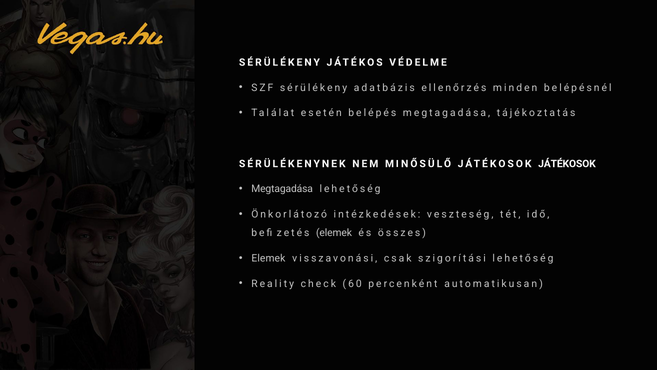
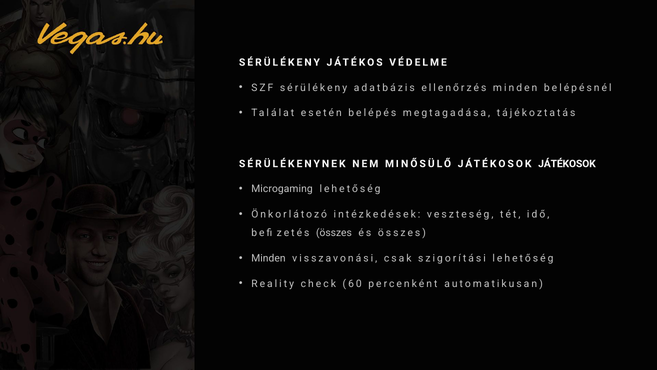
Megtagadása at (282, 189): Megtagadása -> Microgaming
elemek at (334, 233): elemek -> összes
Elemek at (268, 258): Elemek -> Minden
